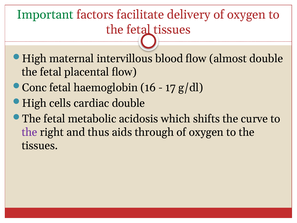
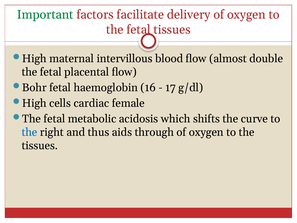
Conc: Conc -> Bohr
cardiac double: double -> female
the at (29, 132) colour: purple -> blue
